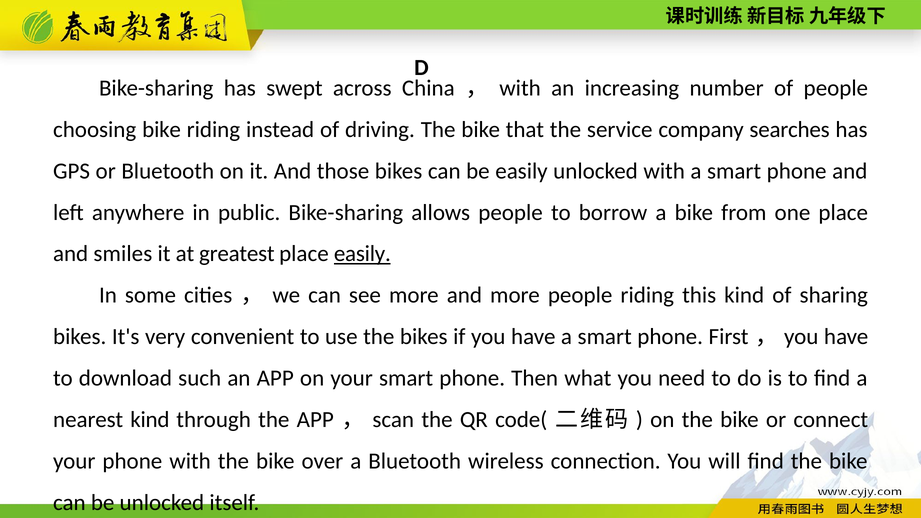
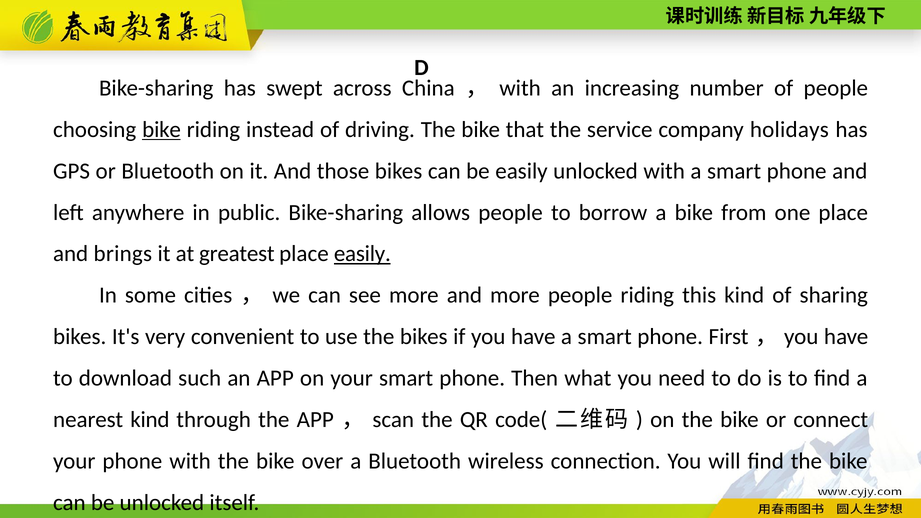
bike at (162, 130) underline: none -> present
searches: searches -> holidays
smiles: smiles -> brings
